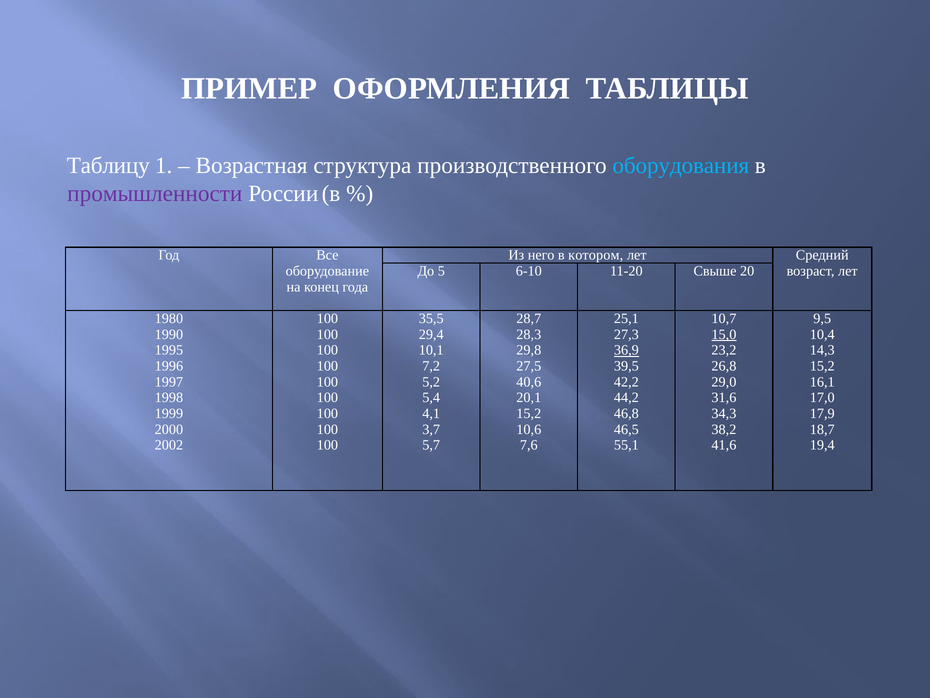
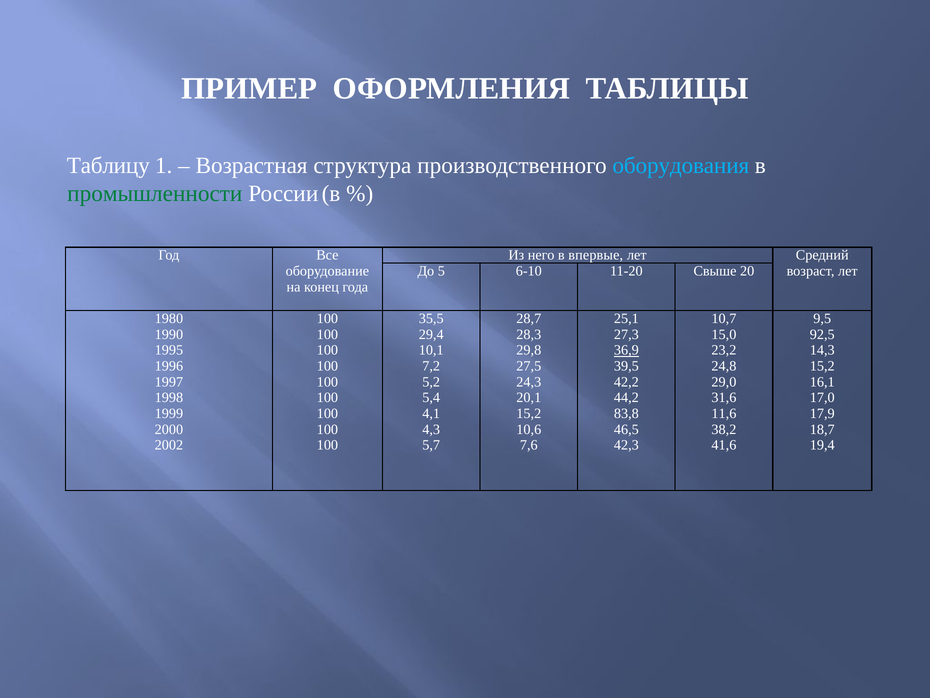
промышленности colour: purple -> green
котором: котором -> впервые
15,0 underline: present -> none
10,4: 10,4 -> 92,5
26,8: 26,8 -> 24,8
40,6: 40,6 -> 24,3
46,8: 46,8 -> 83,8
34,3: 34,3 -> 11,6
3,7: 3,7 -> 4,3
55,1: 55,1 -> 42,3
